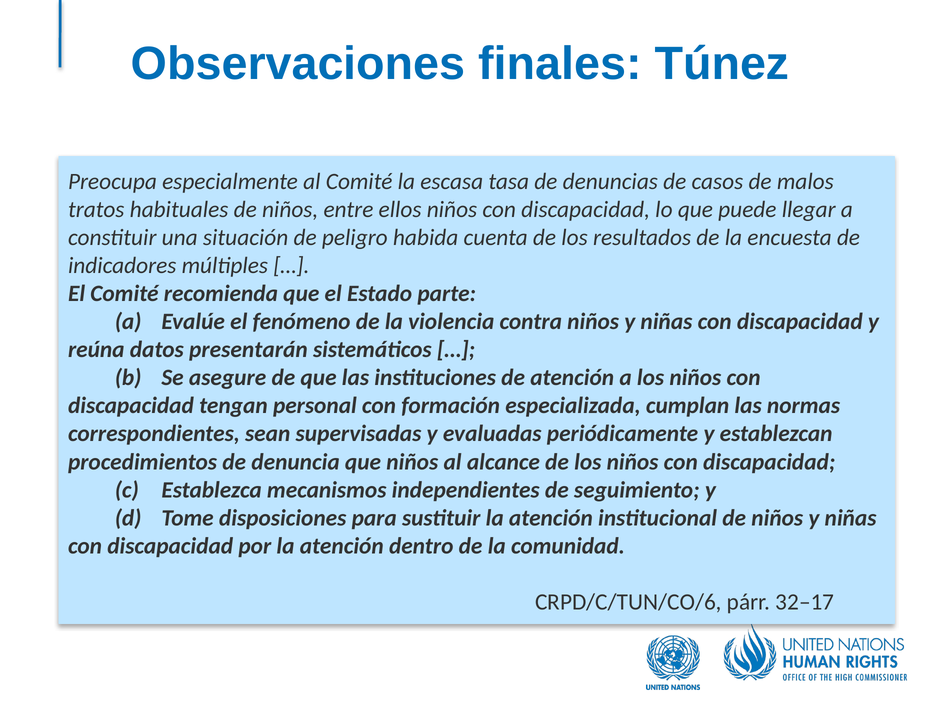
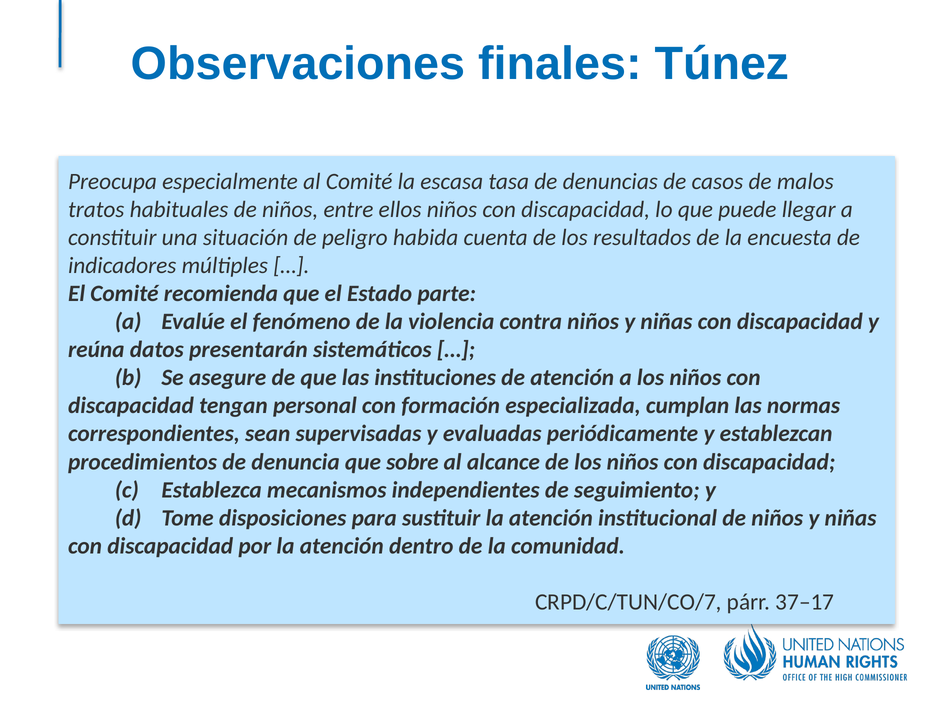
que niños: niños -> sobre
CRPD/C/TUN/CO/6: CRPD/C/TUN/CO/6 -> CRPD/C/TUN/CO/7
32–17: 32–17 -> 37–17
